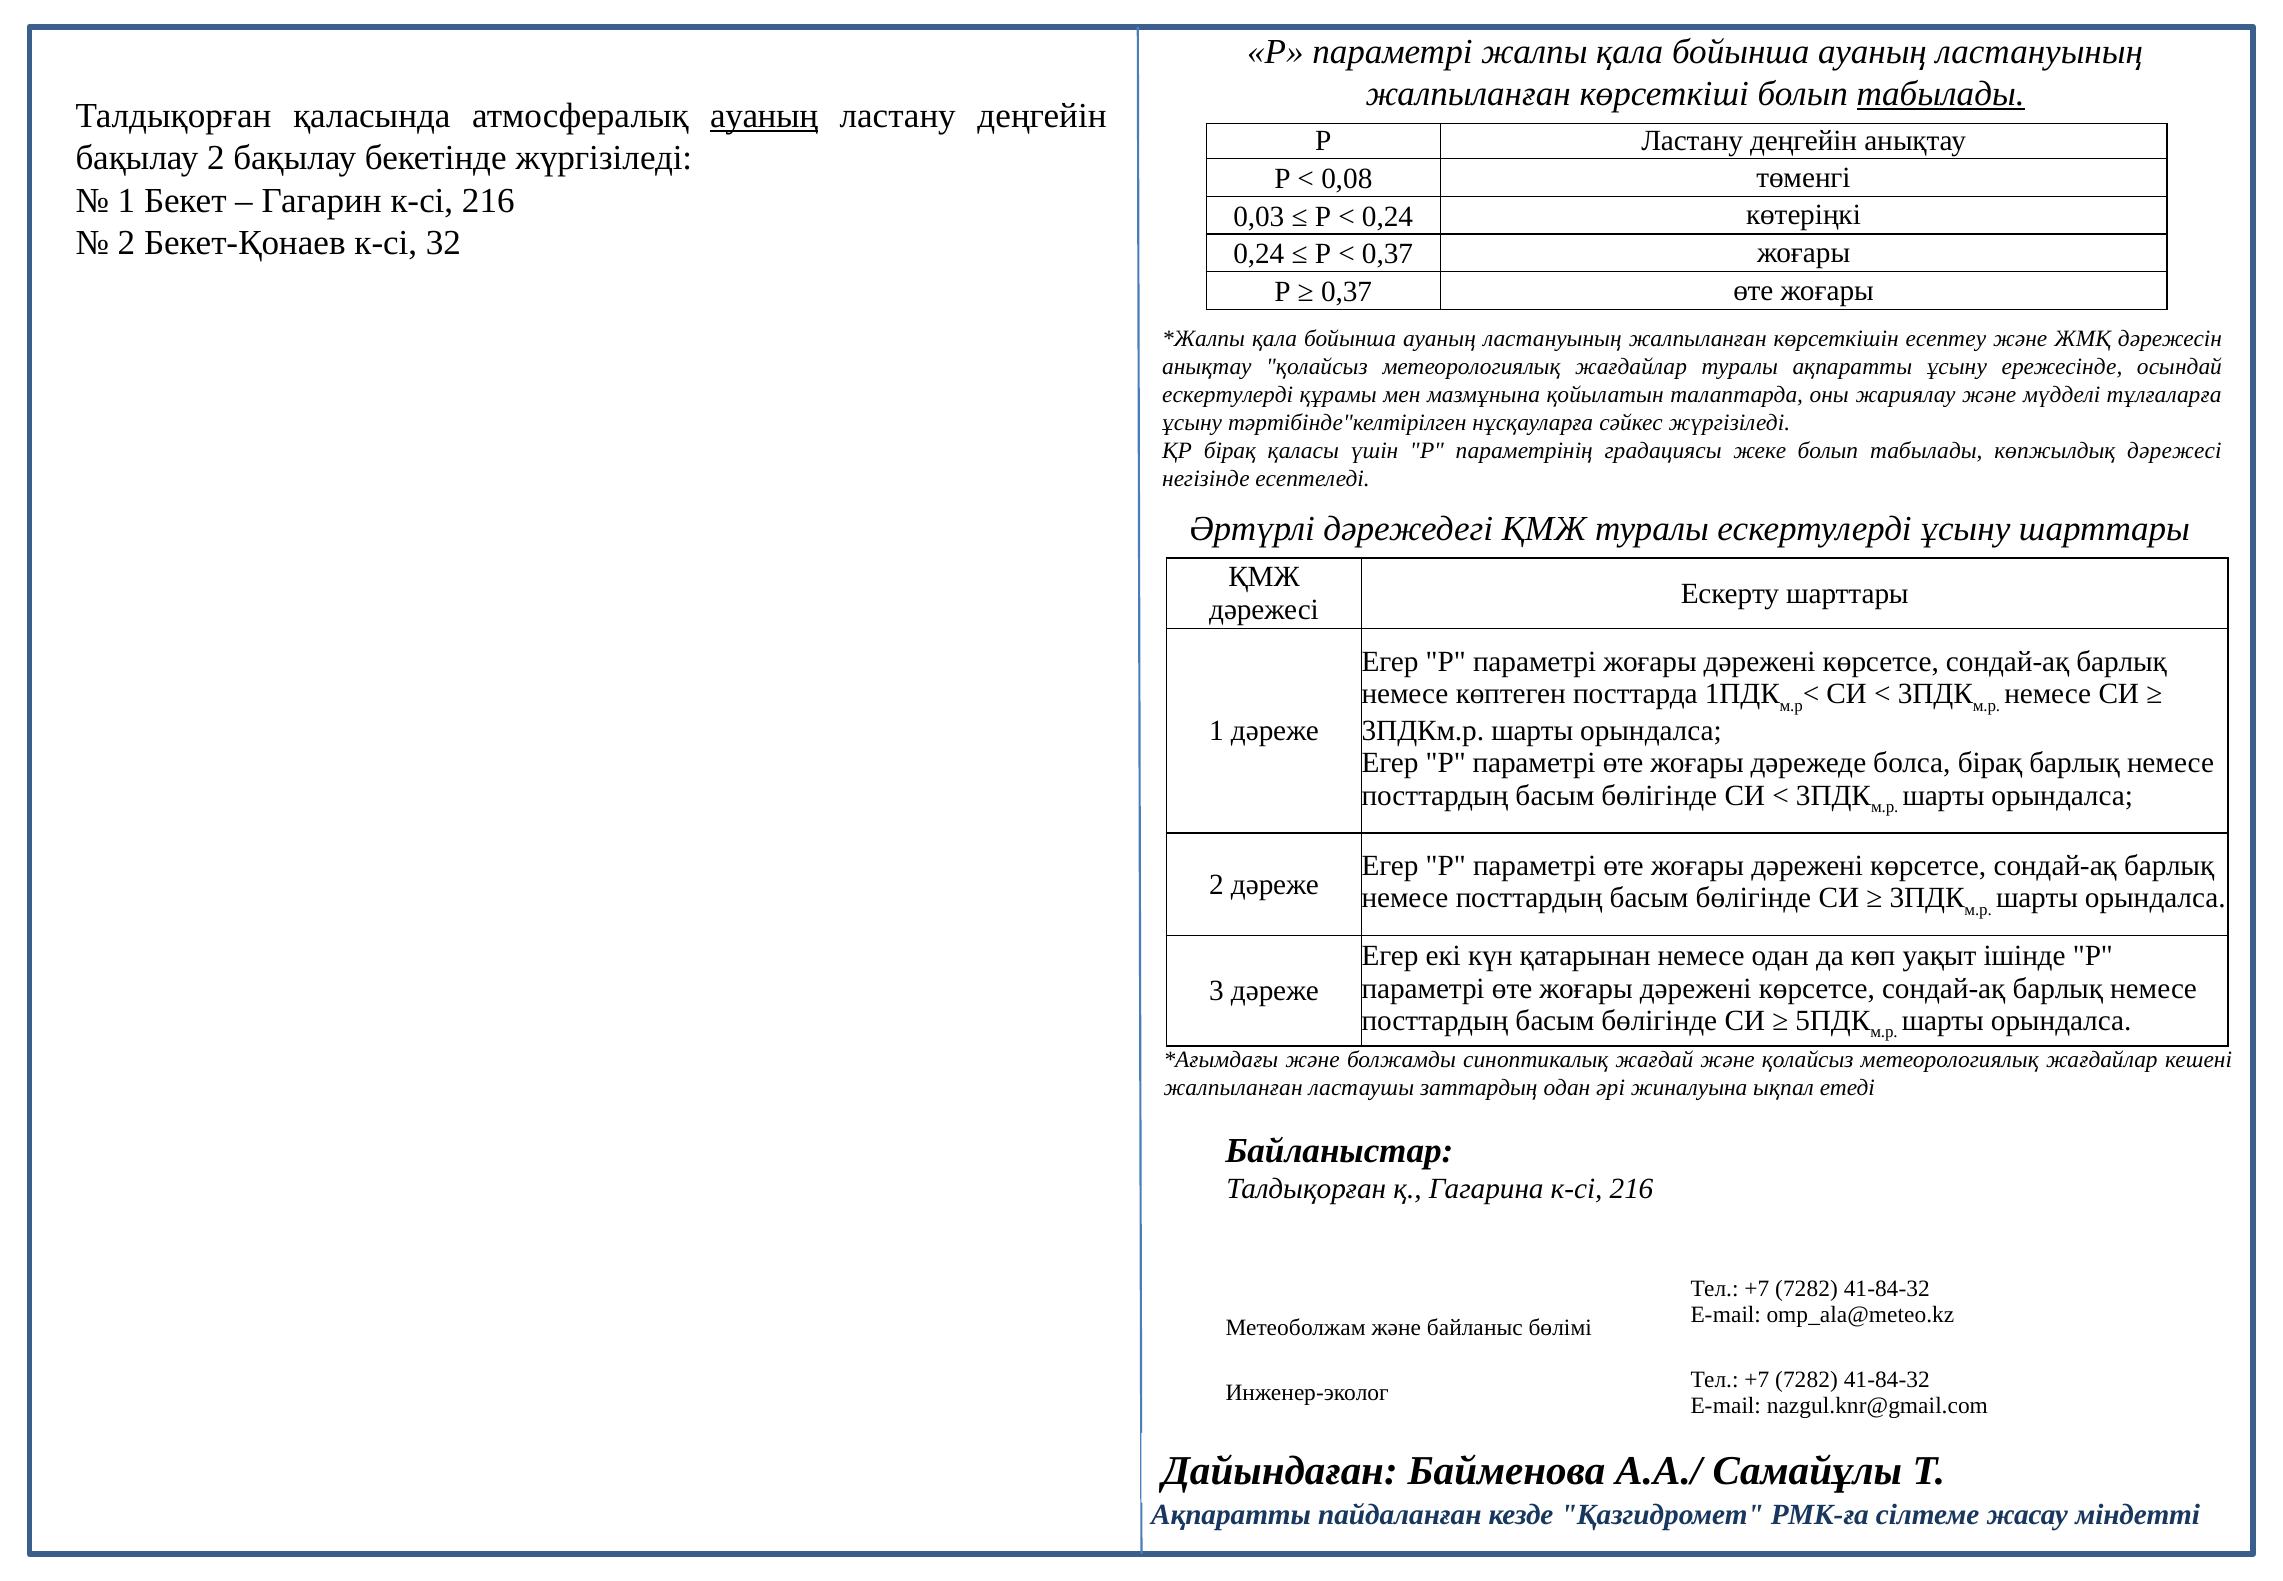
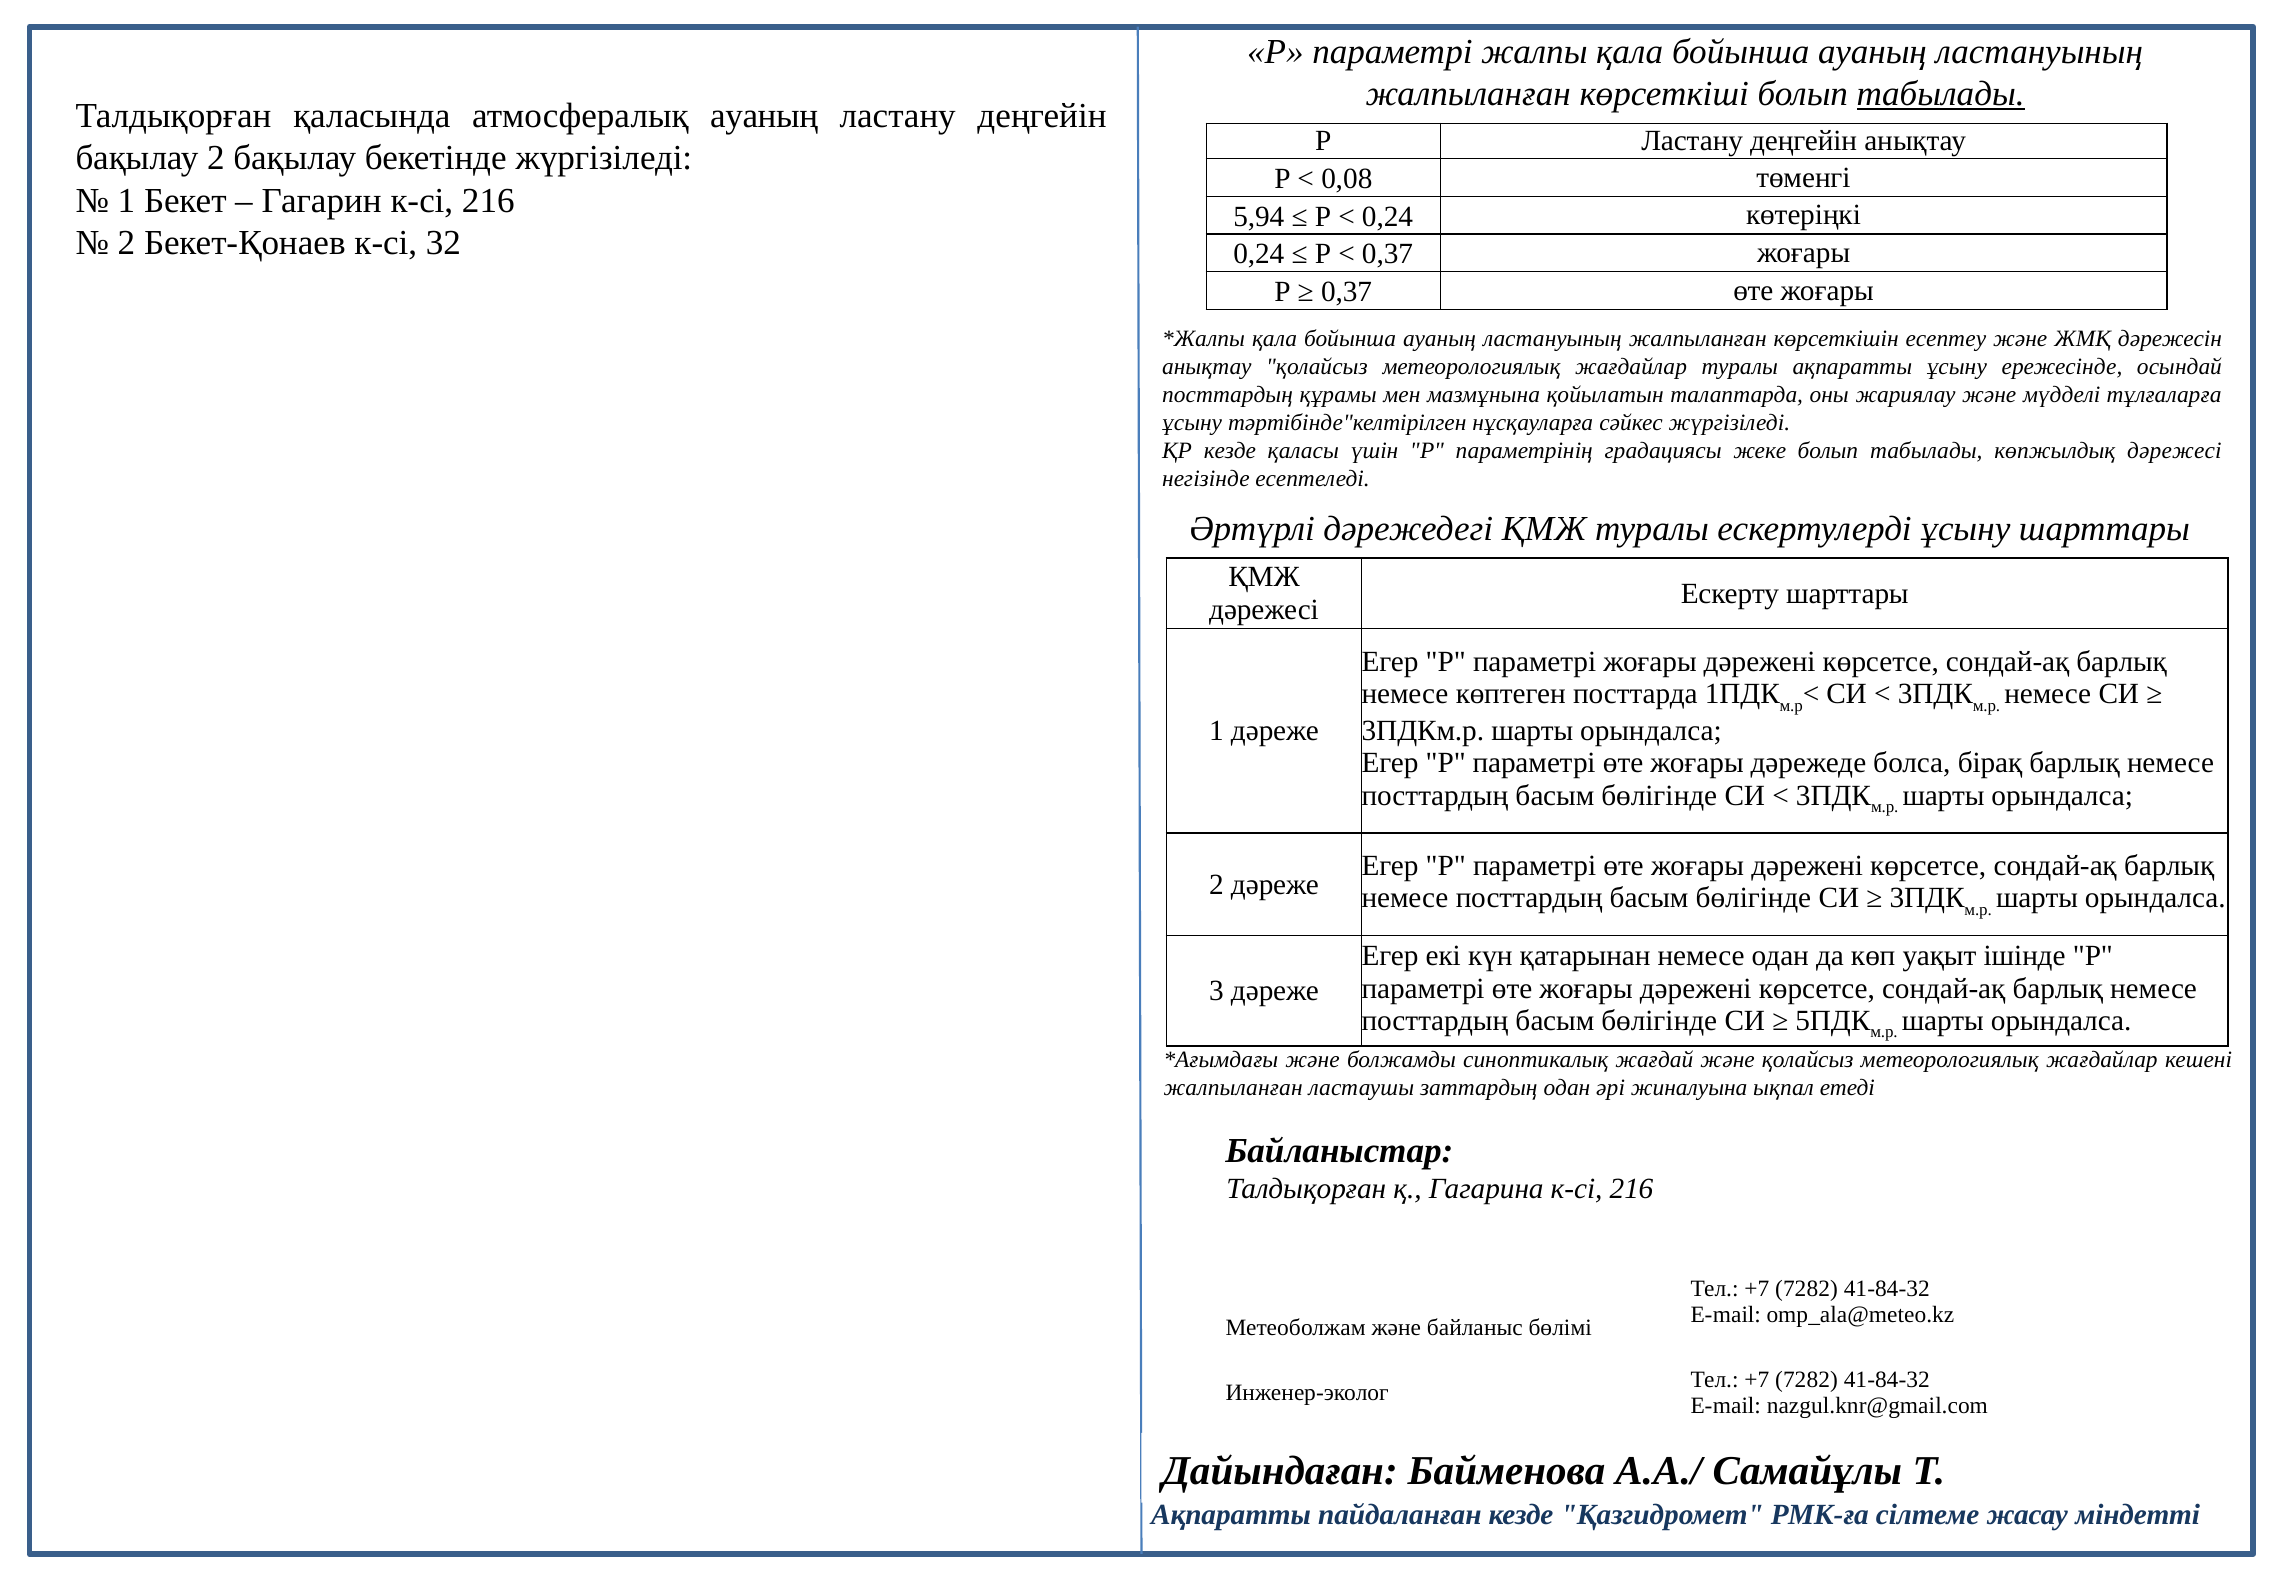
ауаның at (764, 116) underline: present -> none
0,03: 0,03 -> 5,94
ескертулерді at (1228, 395): ескертулерді -> посттардың
ҚР бірақ: бірақ -> кезде
